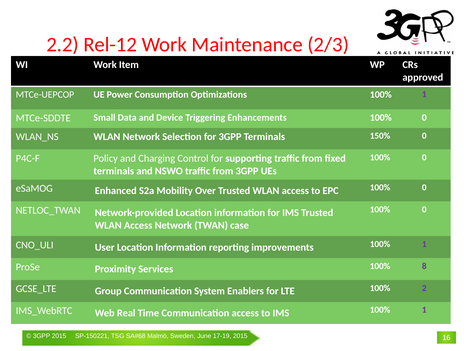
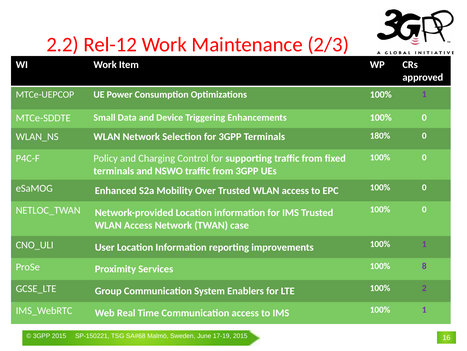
150%: 150% -> 180%
